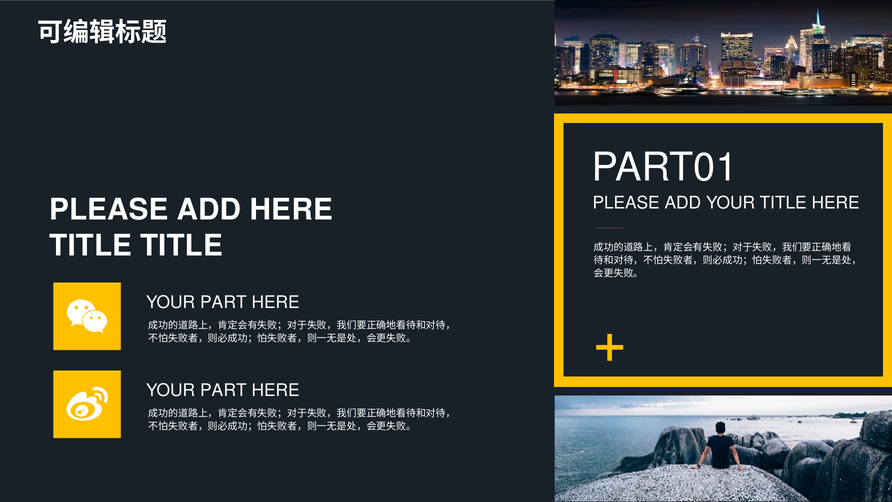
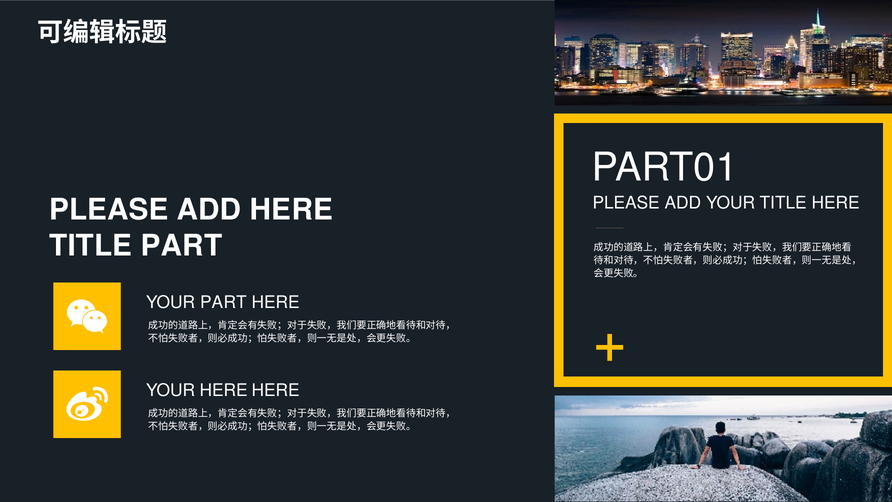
TITLE TITLE: TITLE -> PART
PART at (224, 390): PART -> HERE
